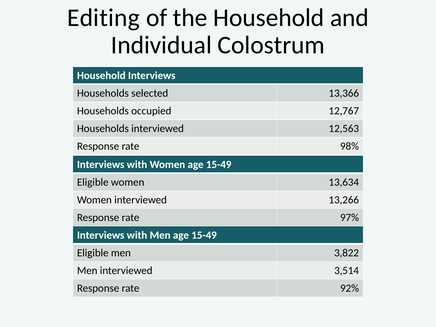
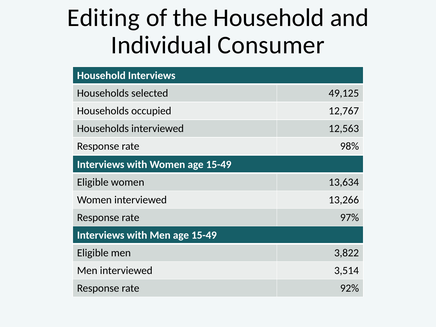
Colostrum: Colostrum -> Consumer
13,366: 13,366 -> 49,125
